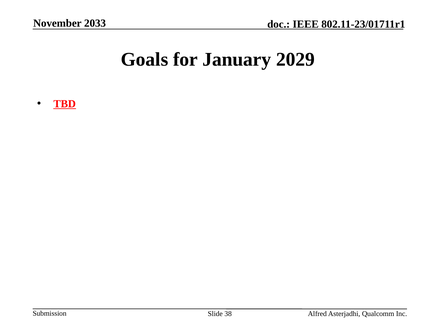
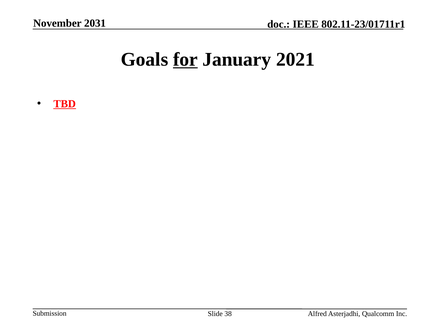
2033: 2033 -> 2031
for underline: none -> present
2029: 2029 -> 2021
